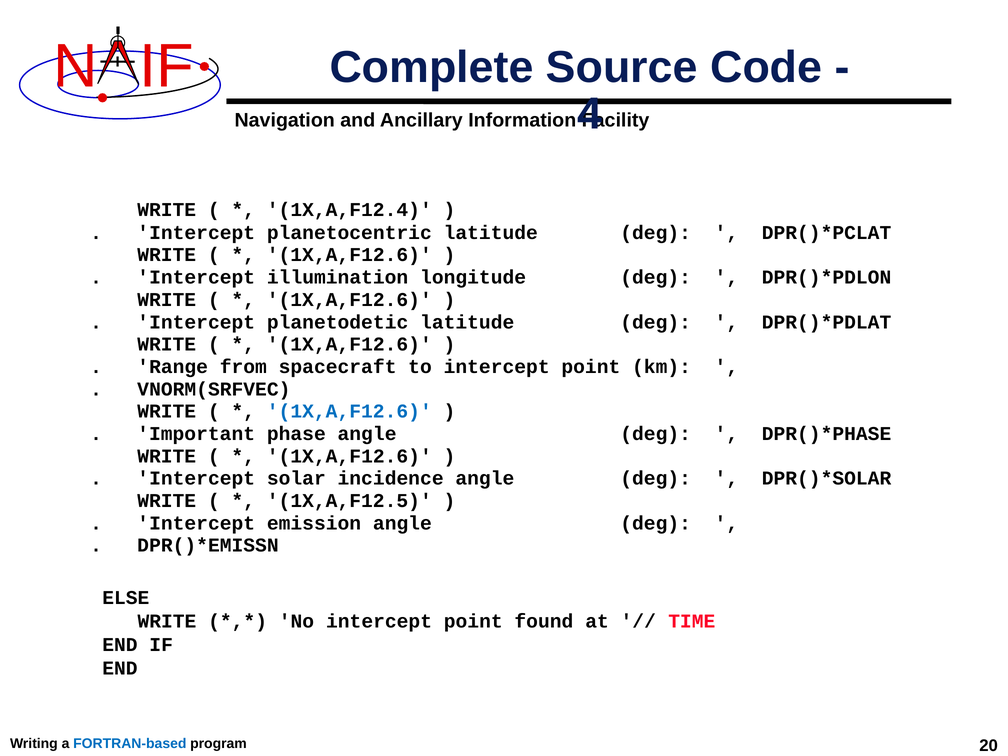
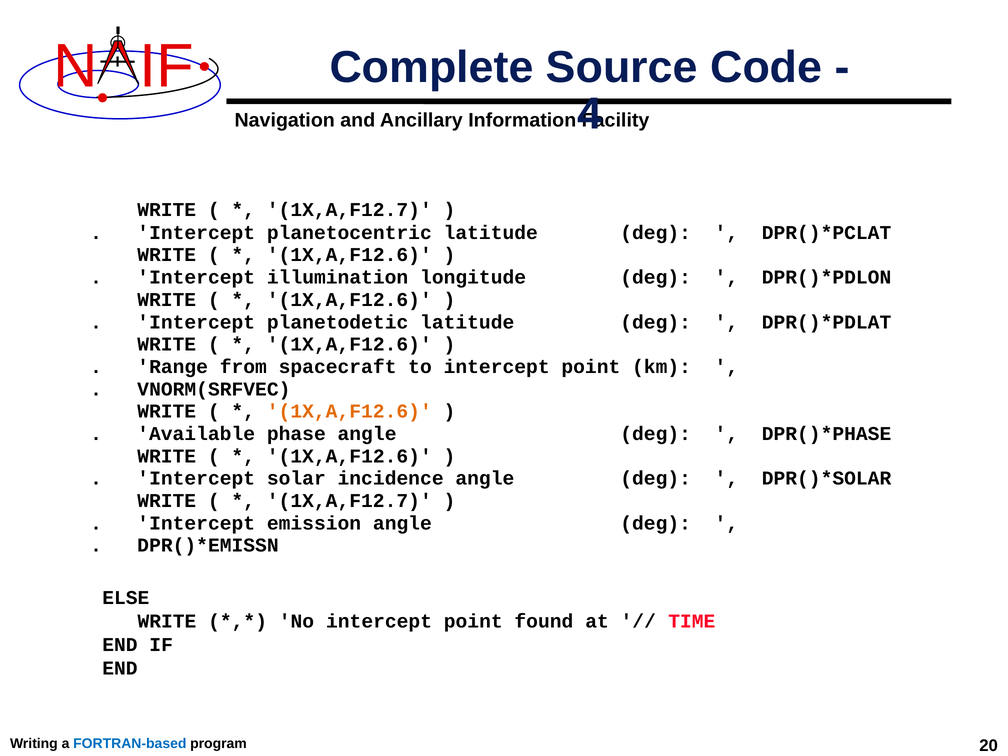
1X,A,F12.4 at (349, 210): 1X,A,F12.4 -> 1X,A,F12.7
1X,A,F12.6 at (349, 411) colour: blue -> orange
Important: Important -> Available
1X,A,F12.5 at (349, 501): 1X,A,F12.5 -> 1X,A,F12.7
